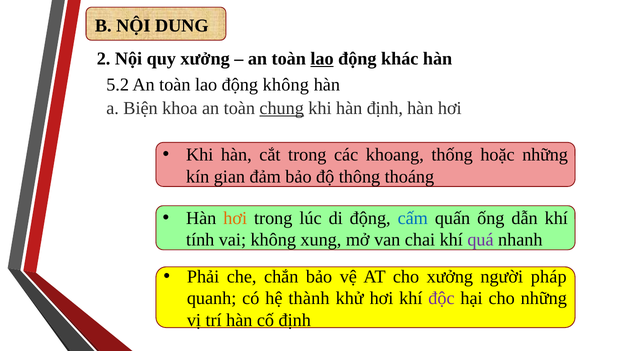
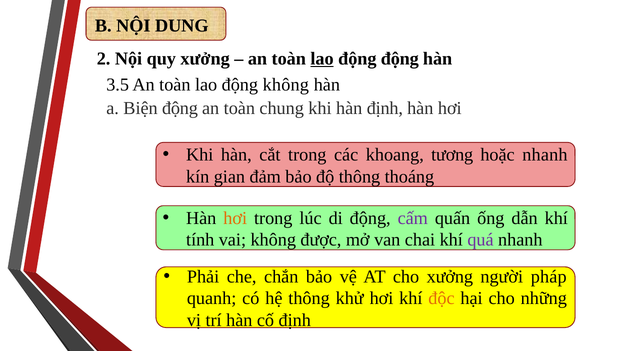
động khác: khác -> động
5.2: 5.2 -> 3.5
Biện khoa: khoa -> động
chung underline: present -> none
thống: thống -> tương
hoặc những: những -> nhanh
cấm colour: blue -> purple
xung: xung -> được
hệ thành: thành -> thông
độc colour: purple -> orange
